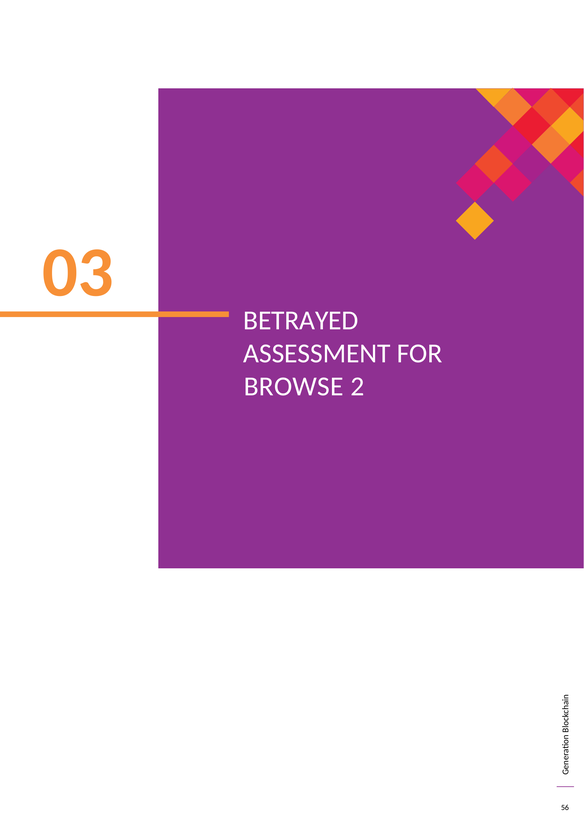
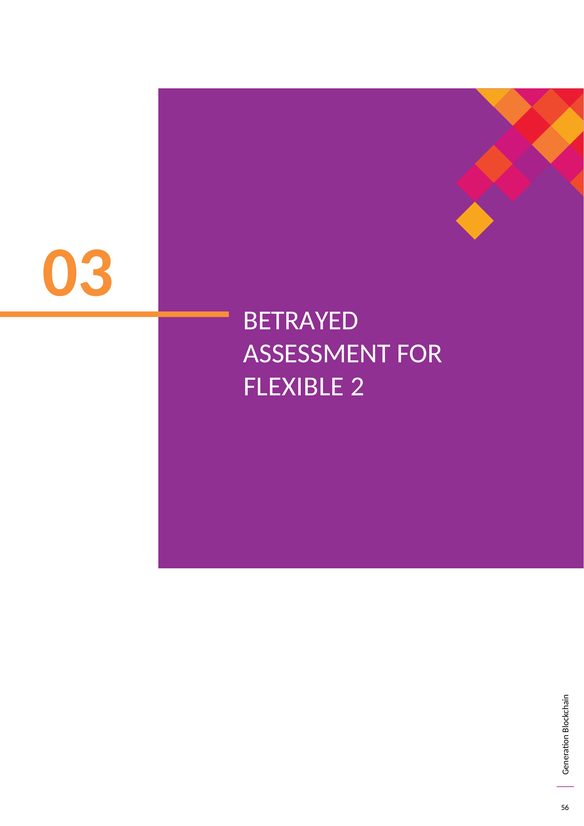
BROWSE: BROWSE -> FLEXIBLE
